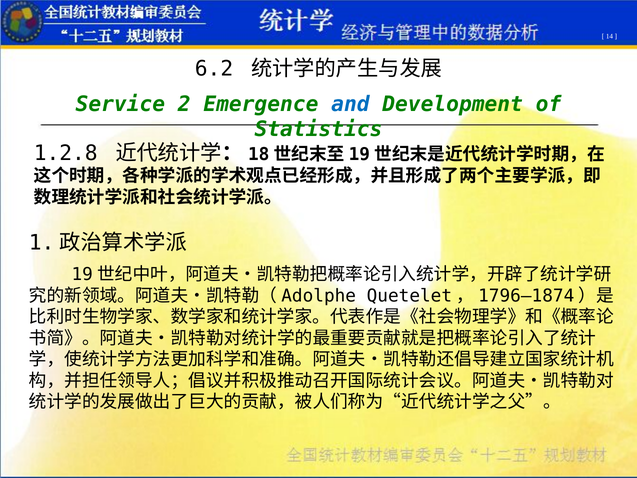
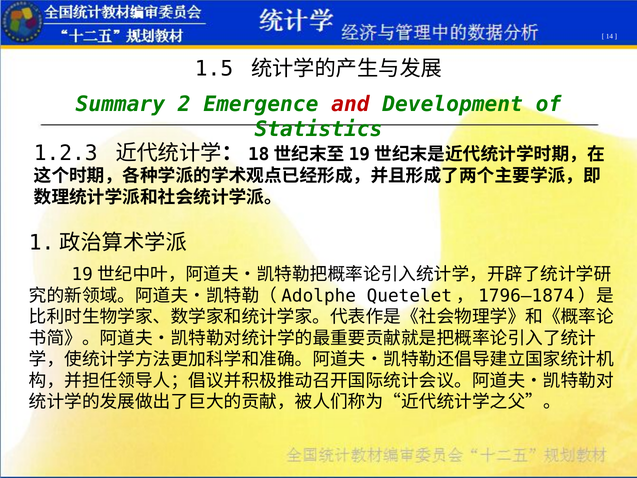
6.2: 6.2 -> 1.5
Service: Service -> Summary
and colour: blue -> red
1.2.8: 1.2.8 -> 1.2.3
